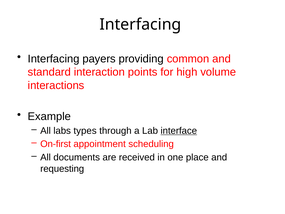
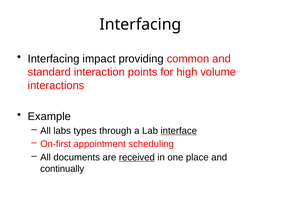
payers: payers -> impact
received underline: none -> present
requesting: requesting -> continually
